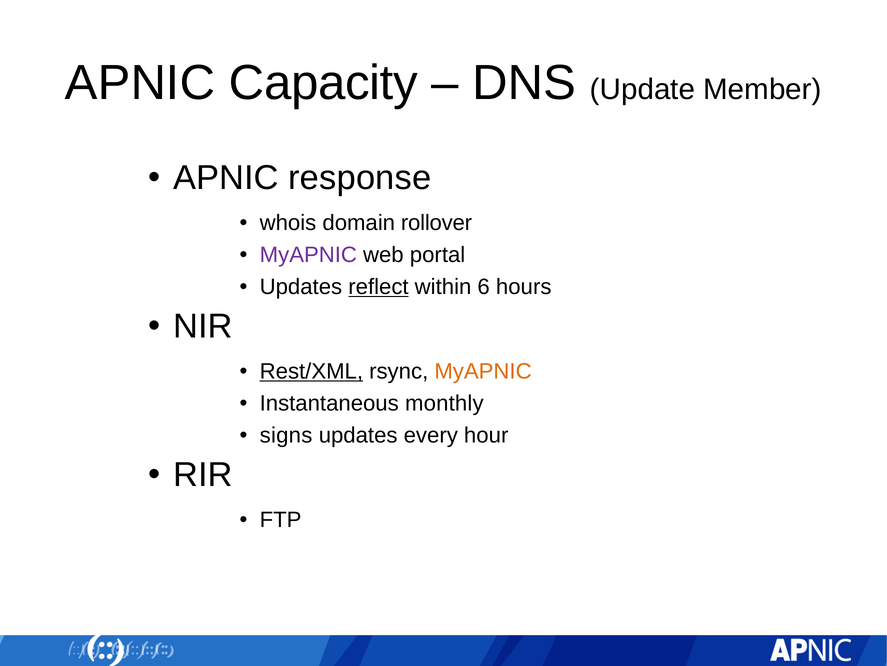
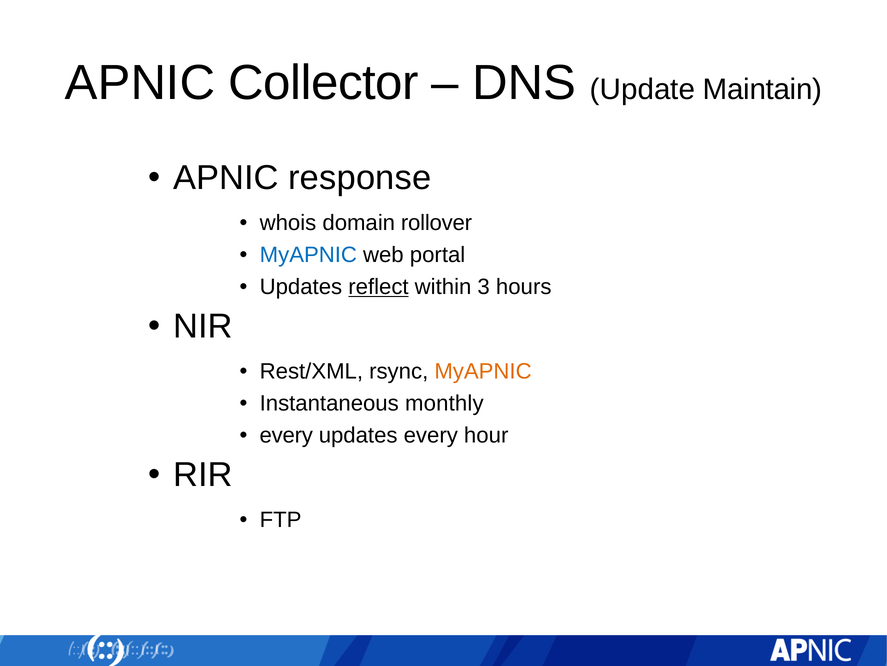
Capacity: Capacity -> Collector
Member: Member -> Maintain
MyAPNIC at (308, 255) colour: purple -> blue
6: 6 -> 3
Rest/XML underline: present -> none
signs at (286, 435): signs -> every
